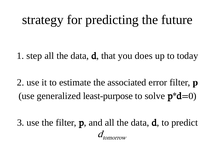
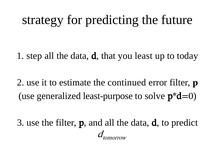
does: does -> least
associated: associated -> continued
